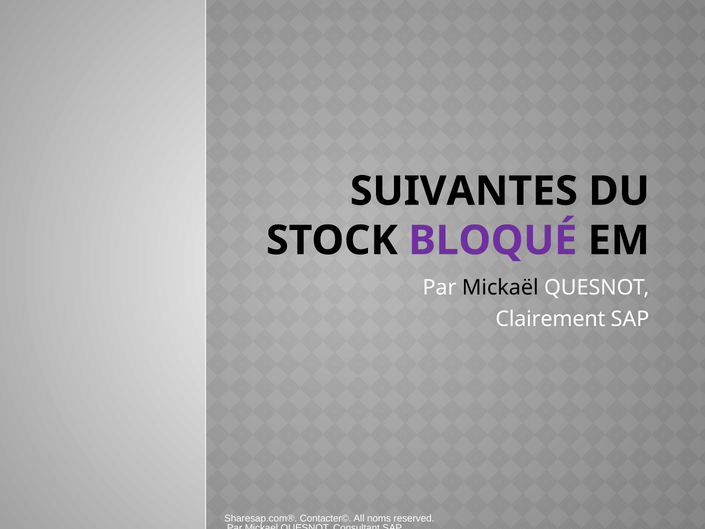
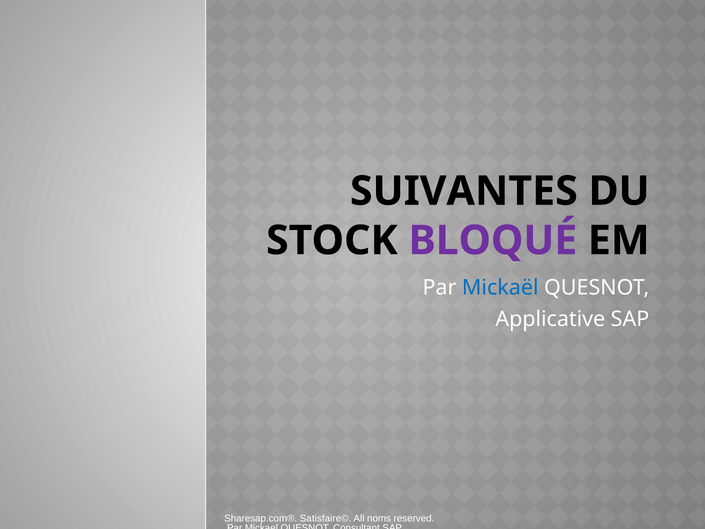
Mickaël colour: black -> blue
Clairement: Clairement -> Applicative
Contacter©: Contacter© -> Satisfaire©
